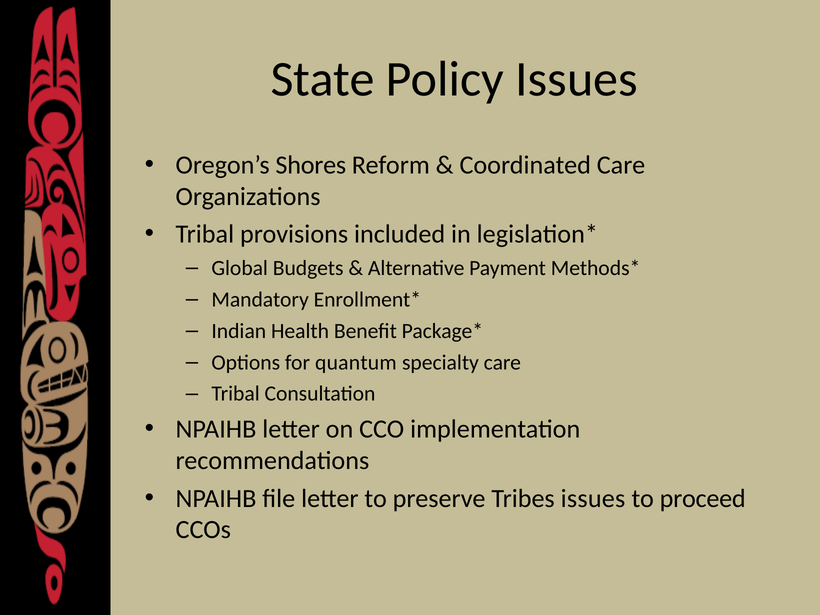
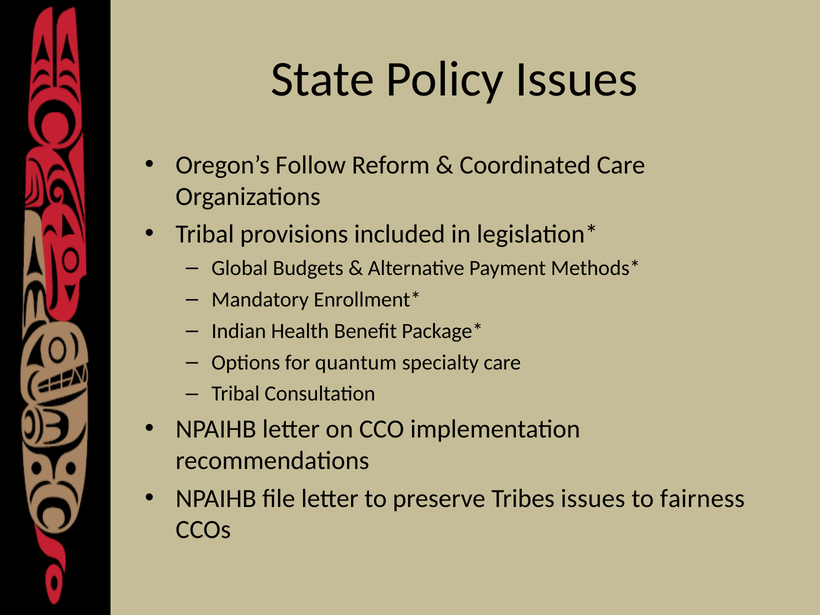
Shores: Shores -> Follow
proceed: proceed -> fairness
